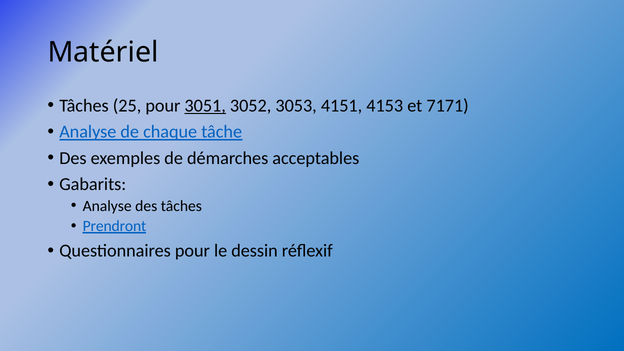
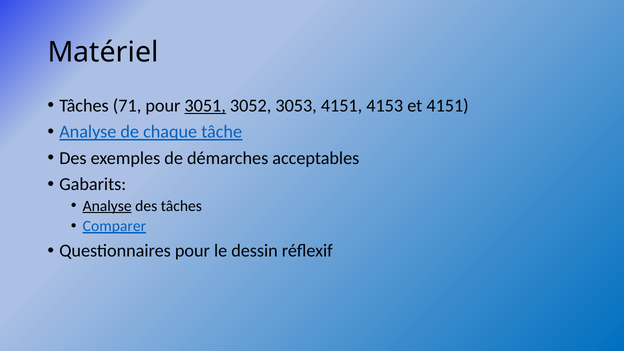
25: 25 -> 71
et 7171: 7171 -> 4151
Analyse at (107, 206) underline: none -> present
Prendront: Prendront -> Comparer
